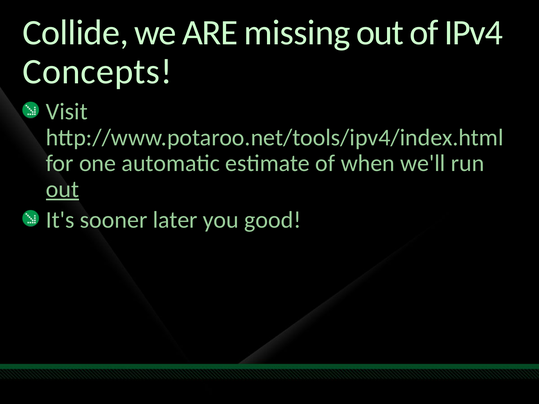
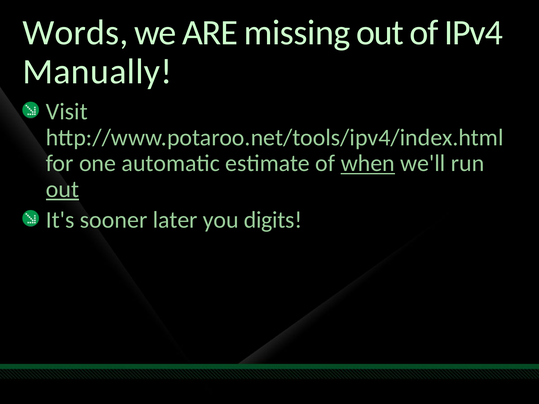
Collide: Collide -> Words
Concepts: Concepts -> Manually
when underline: none -> present
good: good -> digits
